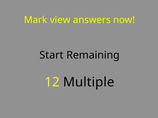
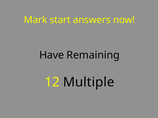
view: view -> start
Start: Start -> Have
